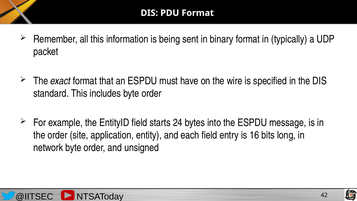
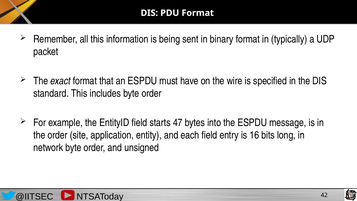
24: 24 -> 47
